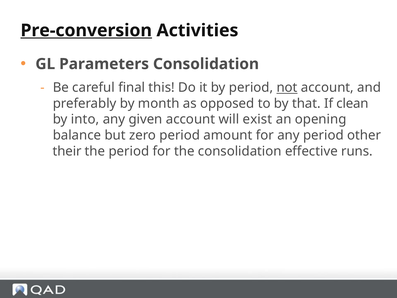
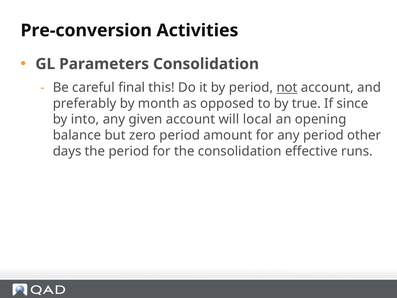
Pre-conversion underline: present -> none
that: that -> true
clean: clean -> since
exist: exist -> local
their: their -> days
